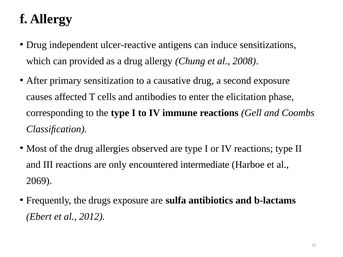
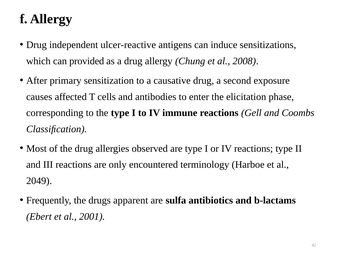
intermediate: intermediate -> terminology
2069: 2069 -> 2049
drugs exposure: exposure -> apparent
2012: 2012 -> 2001
